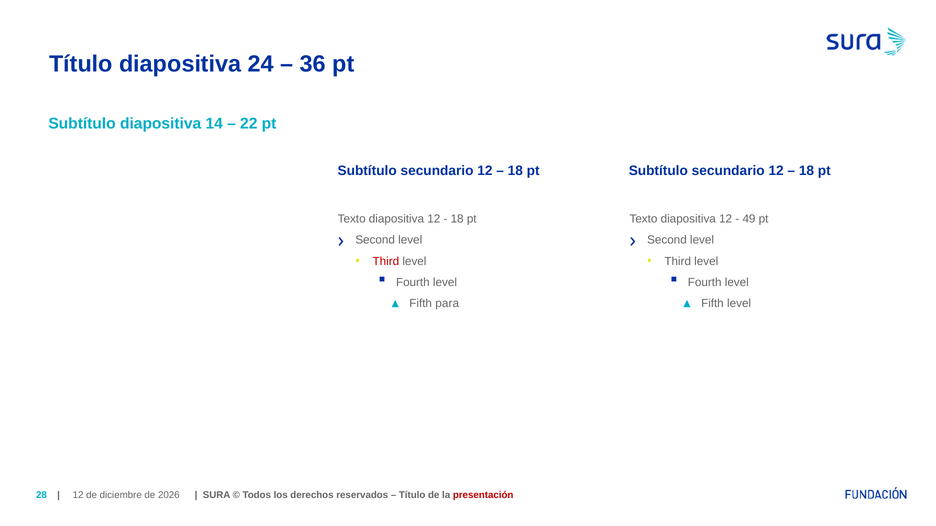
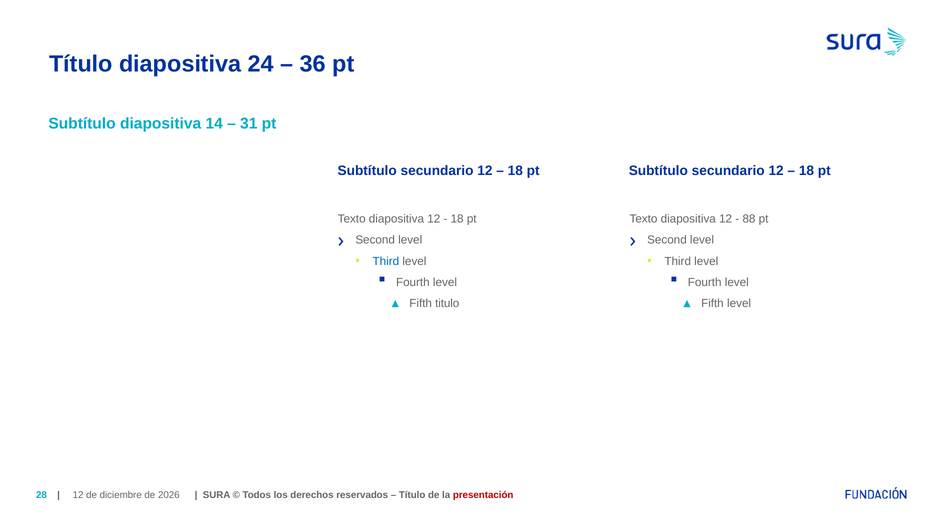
22: 22 -> 31
49: 49 -> 88
Third at (386, 261) colour: red -> blue
para: para -> titulo
